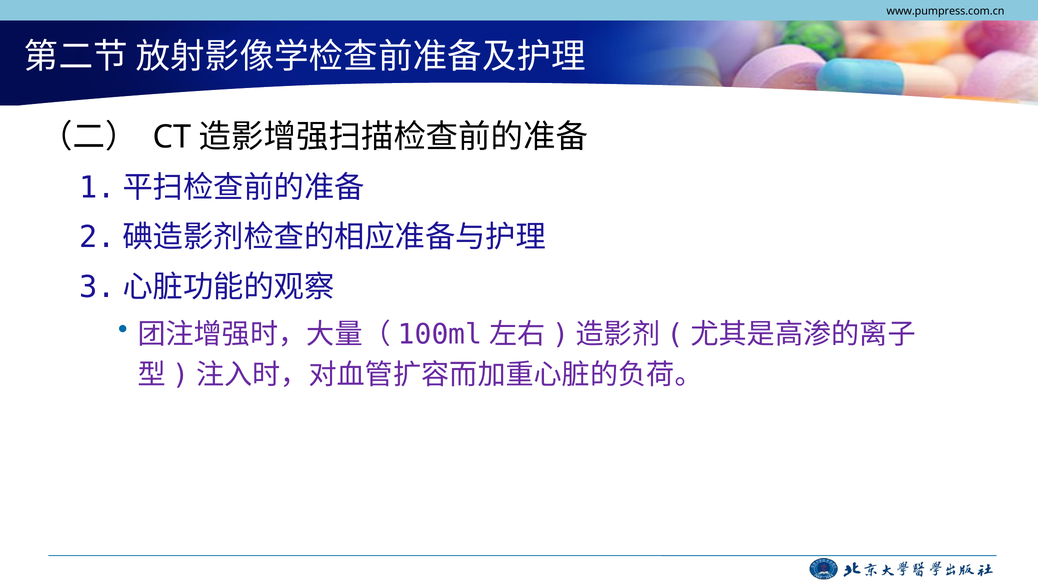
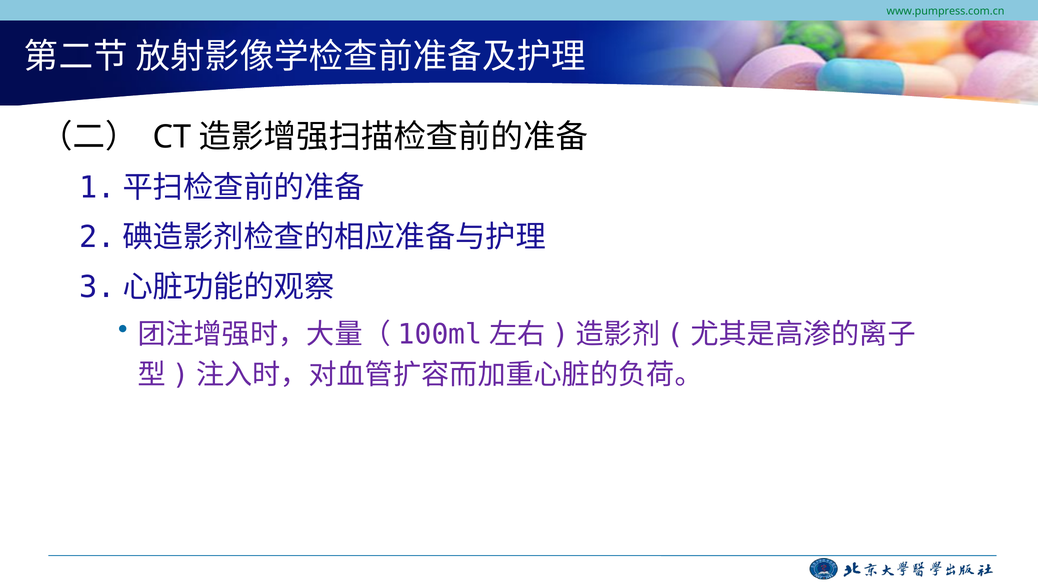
www.pumpress.com.cn colour: black -> green
